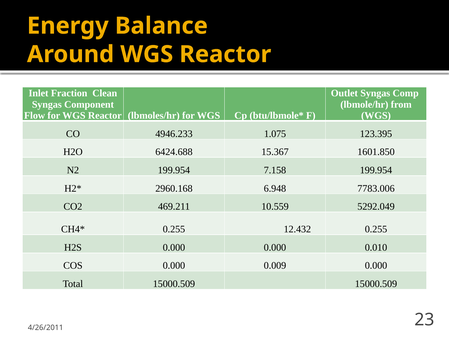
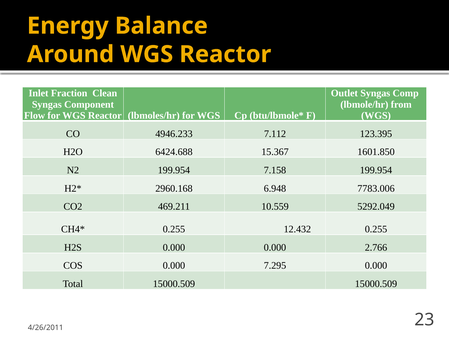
1.075: 1.075 -> 7.112
0.010: 0.010 -> 2.766
0.009: 0.009 -> 7.295
